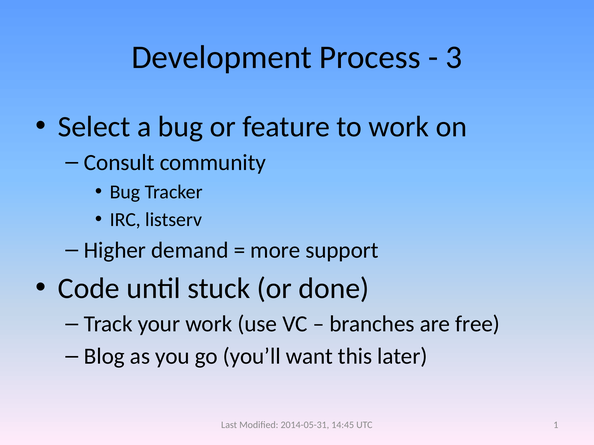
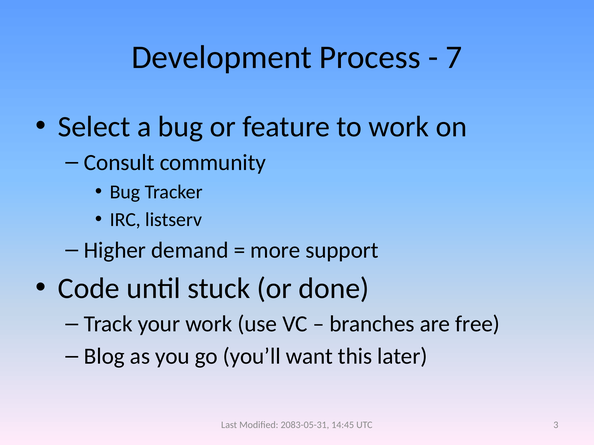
3: 3 -> 7
2014-05-31: 2014-05-31 -> 2083-05-31
1: 1 -> 3
